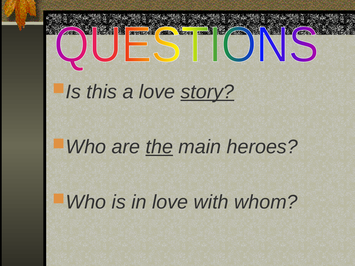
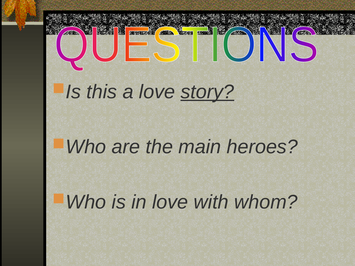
the underline: present -> none
